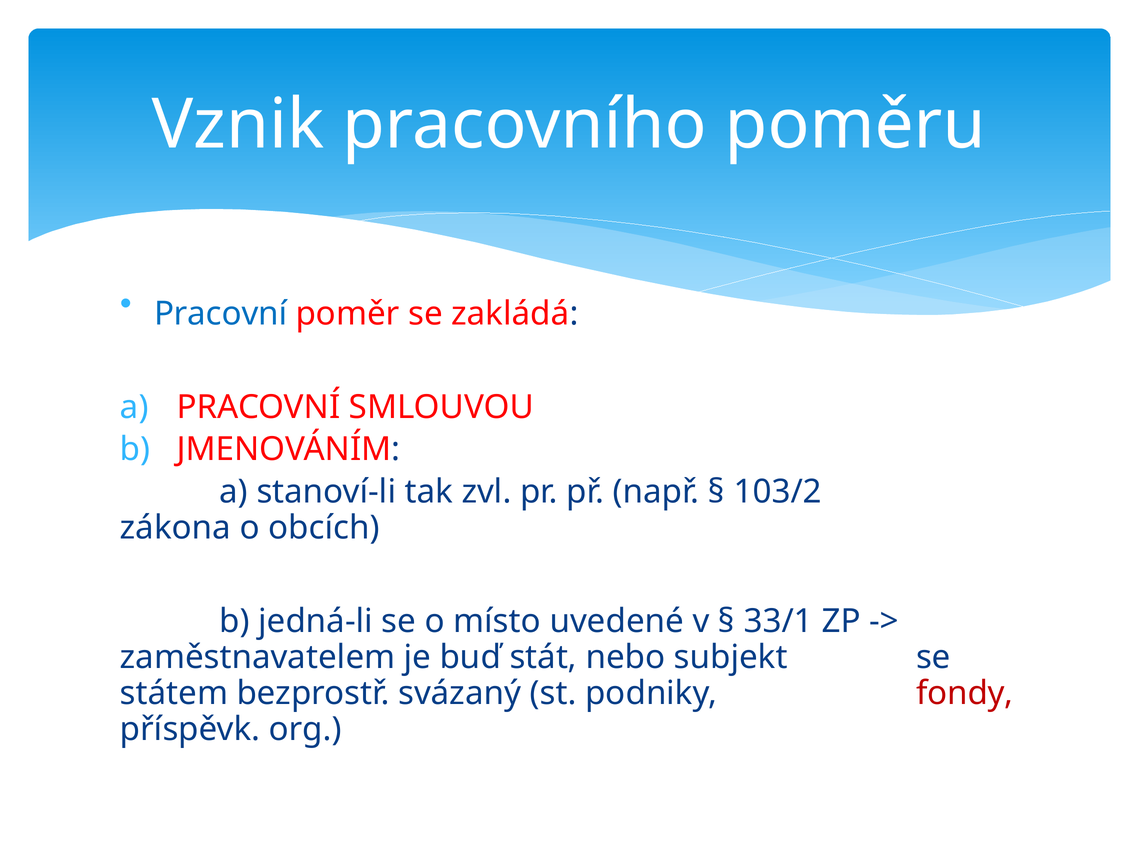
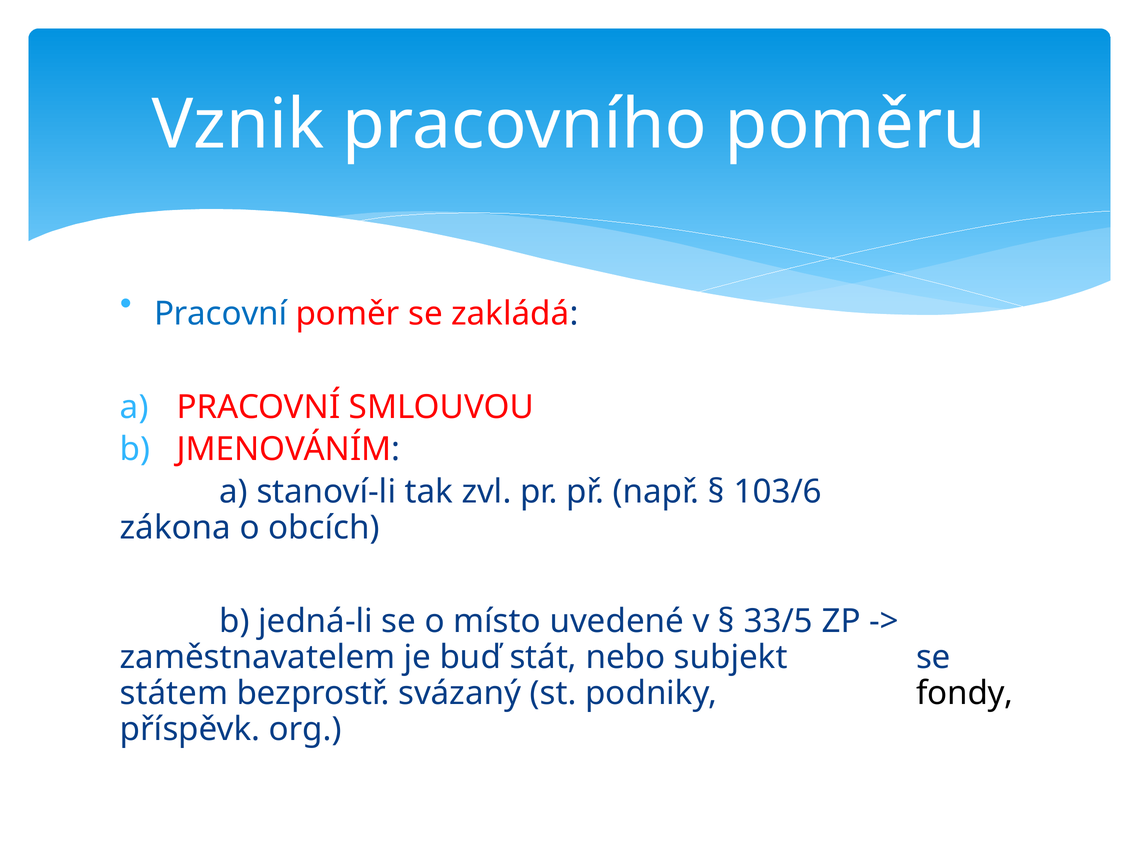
103/2: 103/2 -> 103/6
33/1: 33/1 -> 33/5
fondy colour: red -> black
